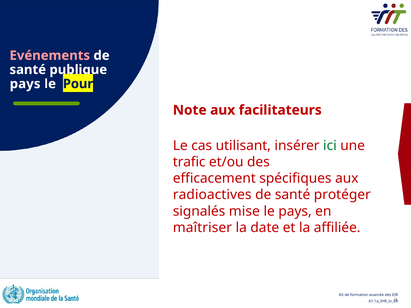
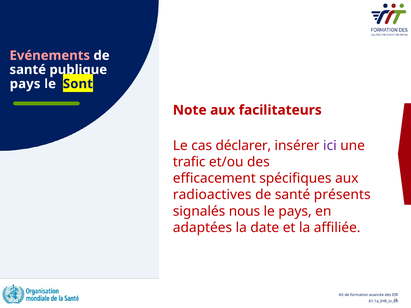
Pour: Pour -> Sont
utilisant: utilisant -> déclarer
ici colour: green -> purple
protéger: protéger -> présents
mise: mise -> nous
maîtriser: maîtriser -> adaptées
